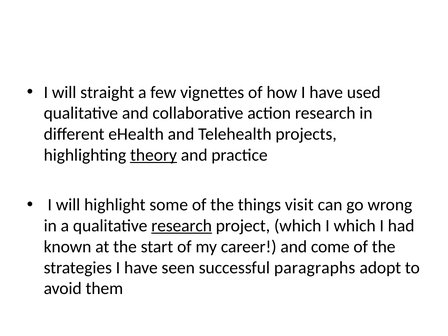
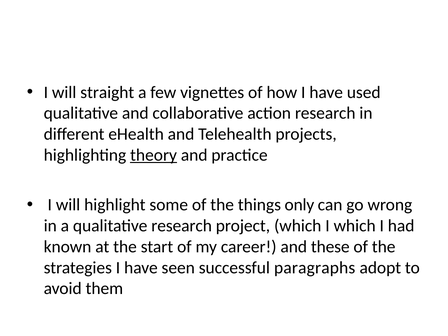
visit: visit -> only
research at (182, 226) underline: present -> none
come: come -> these
